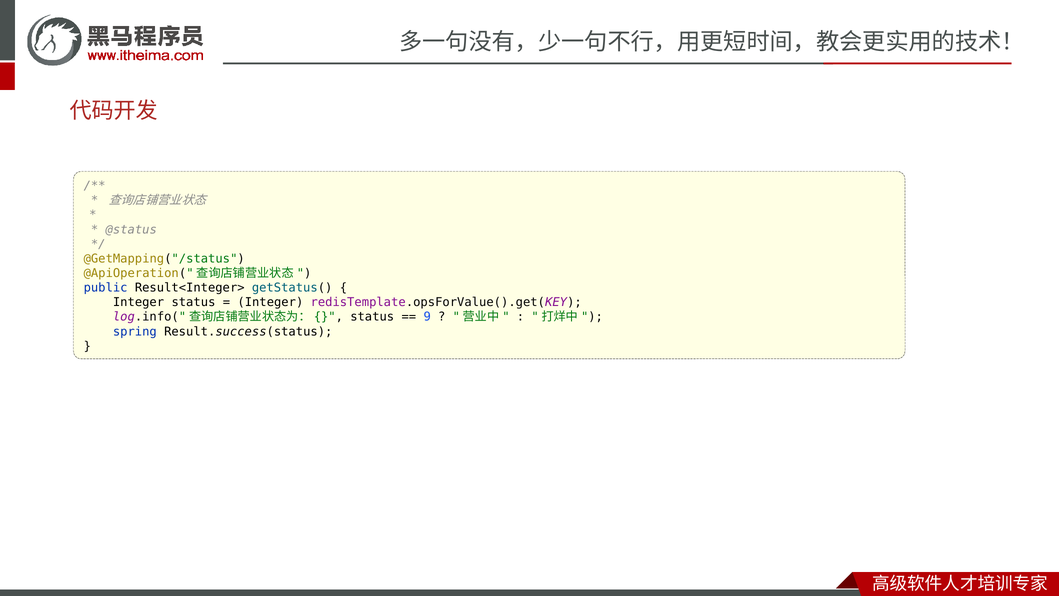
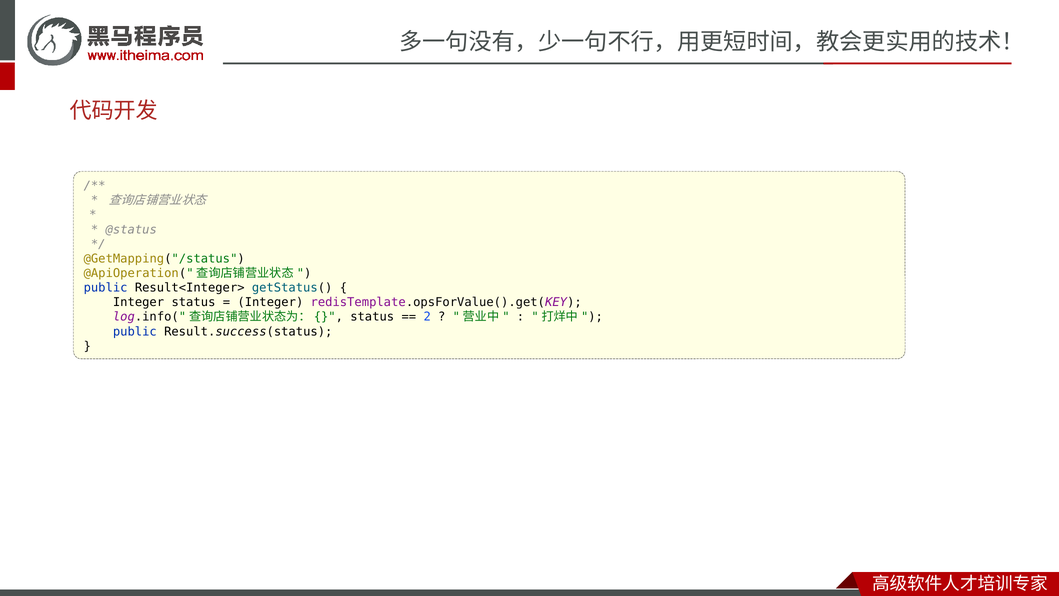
9: 9 -> 2
spring at (135, 331): spring -> public
